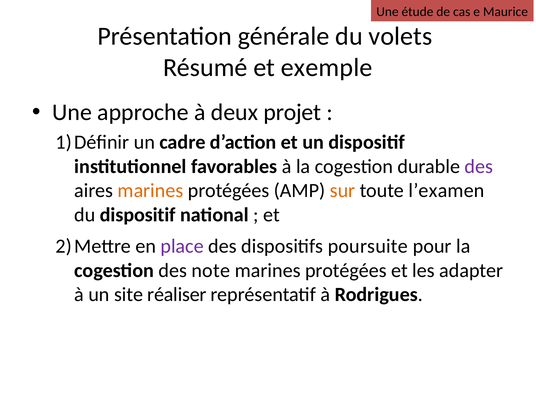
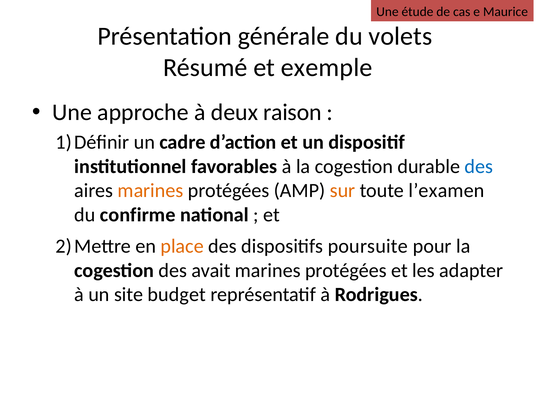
projet: projet -> raison
des at (479, 166) colour: purple -> blue
du dispositif: dispositif -> confirme
place colour: purple -> orange
note: note -> avait
réaliser: réaliser -> budget
